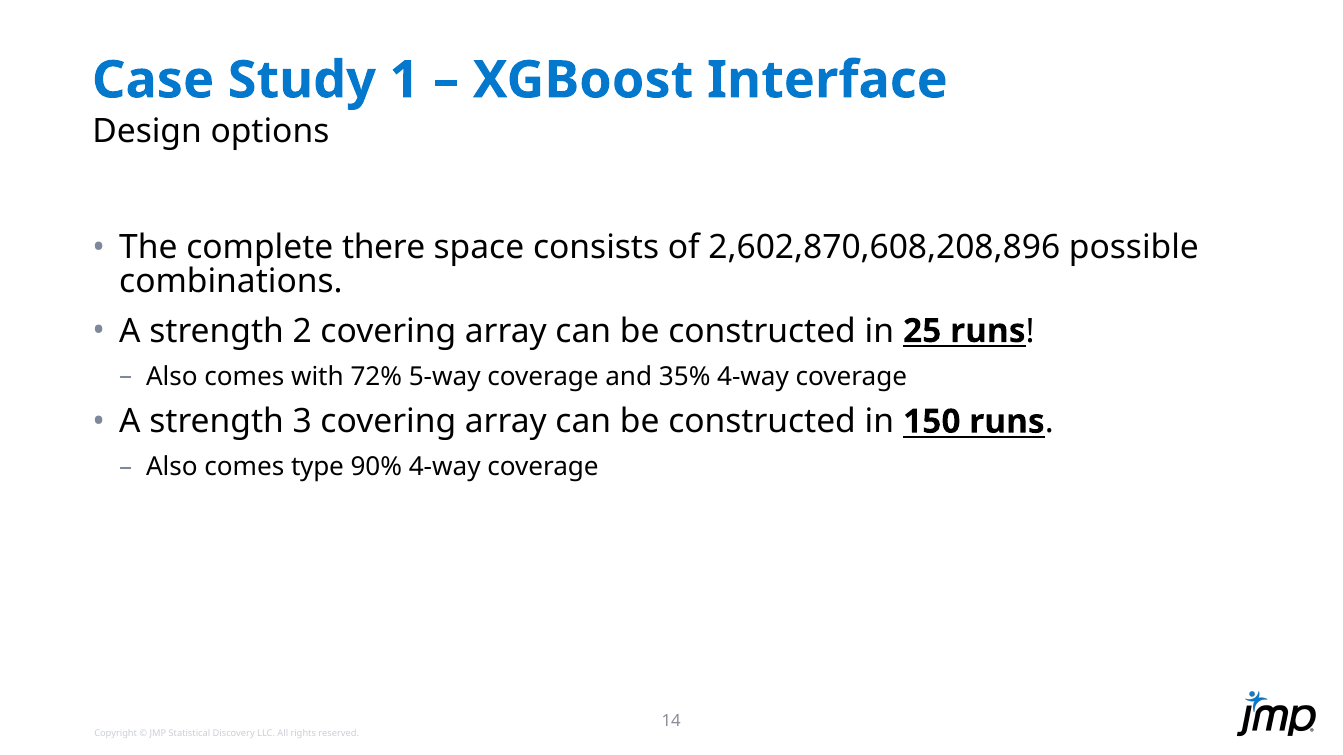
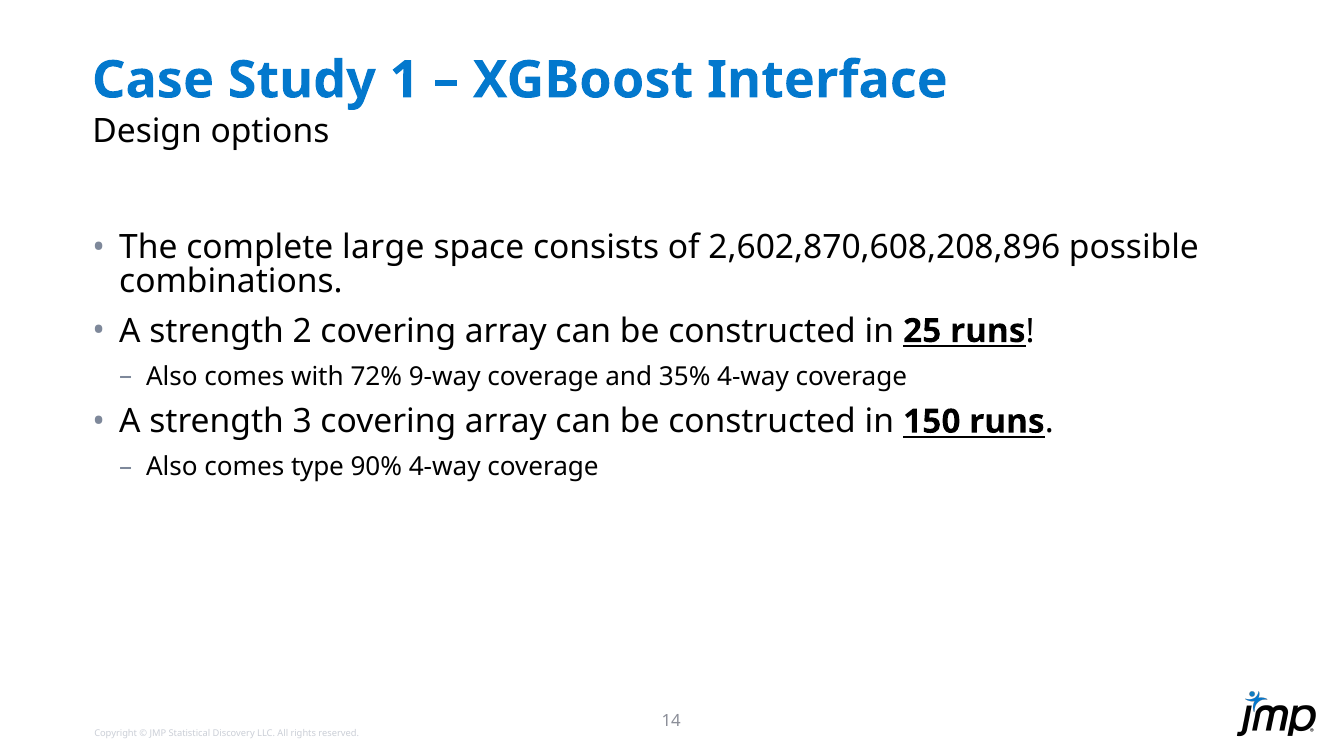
there: there -> large
5-way: 5-way -> 9-way
